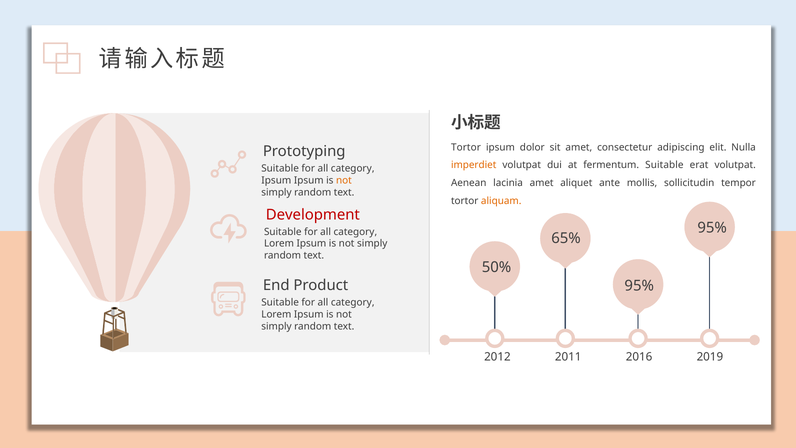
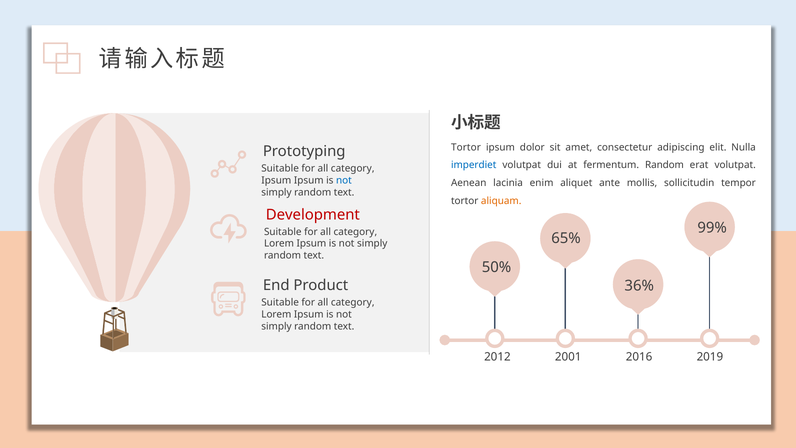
imperdiet colour: orange -> blue
fermentum Suitable: Suitable -> Random
not at (344, 180) colour: orange -> blue
lacinia amet: amet -> enim
95% at (712, 228): 95% -> 99%
95% at (639, 286): 95% -> 36%
2011: 2011 -> 2001
